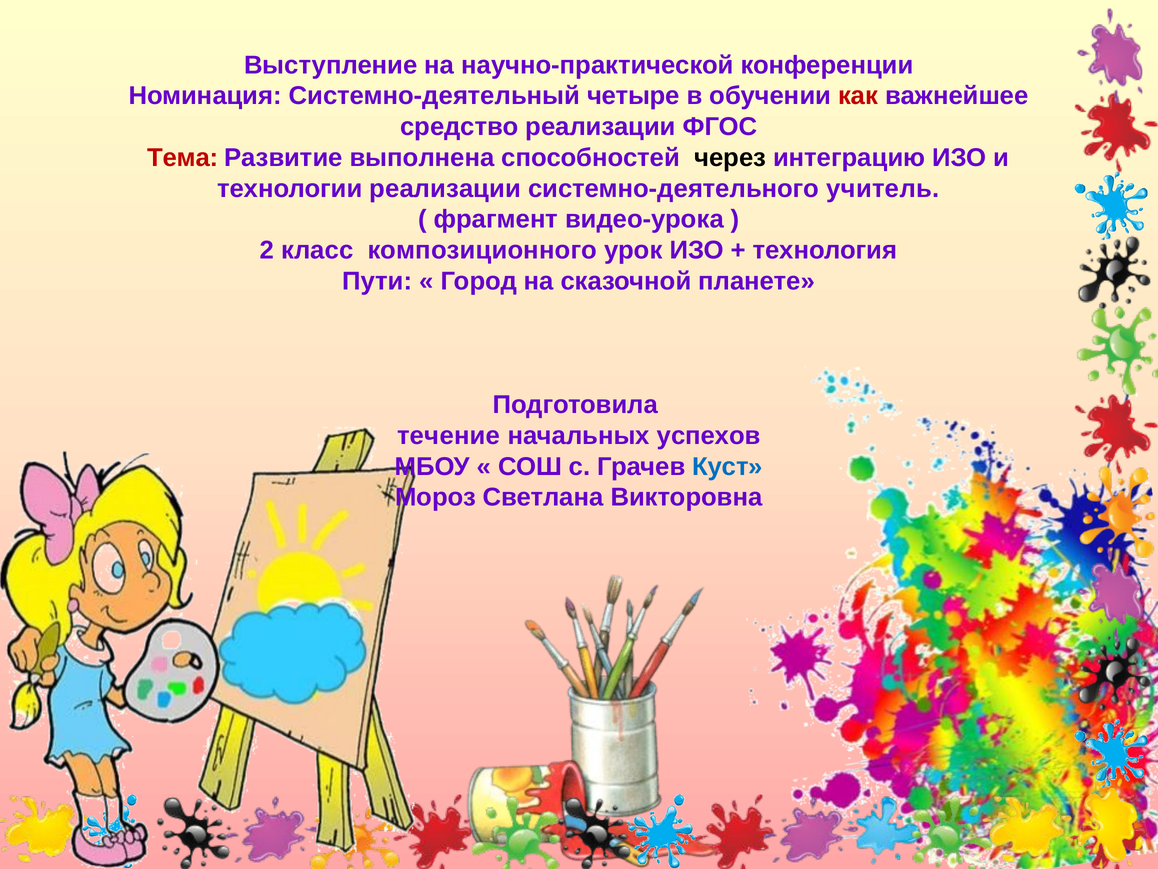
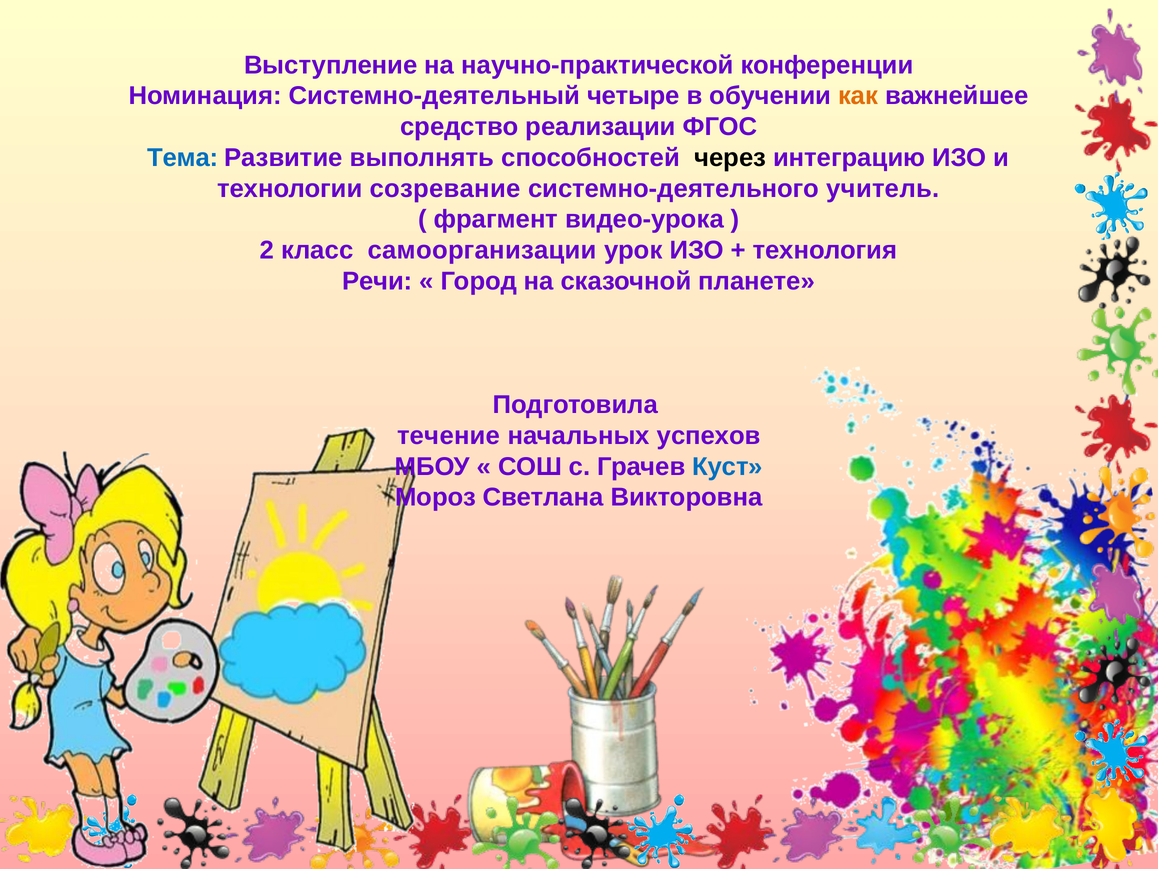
как colour: red -> orange
Тема colour: red -> blue
выполнена: выполнена -> выполнять
технологии реализации: реализации -> созревание
композиционного: композиционного -> самоорганизации
Пути: Пути -> Речи
